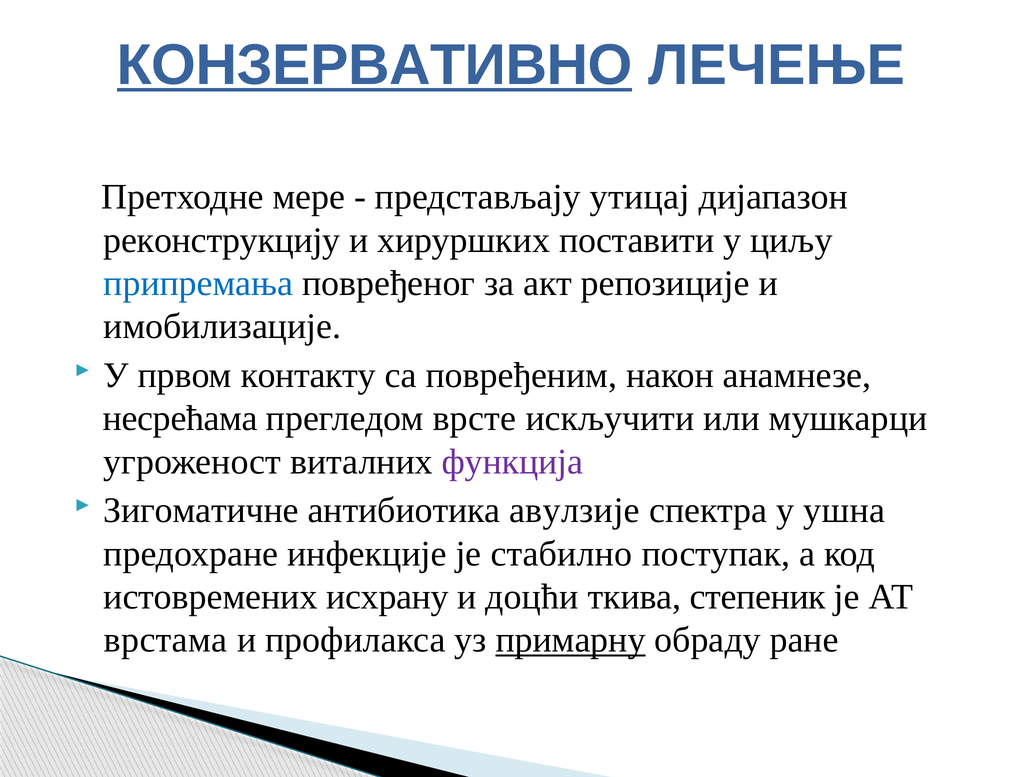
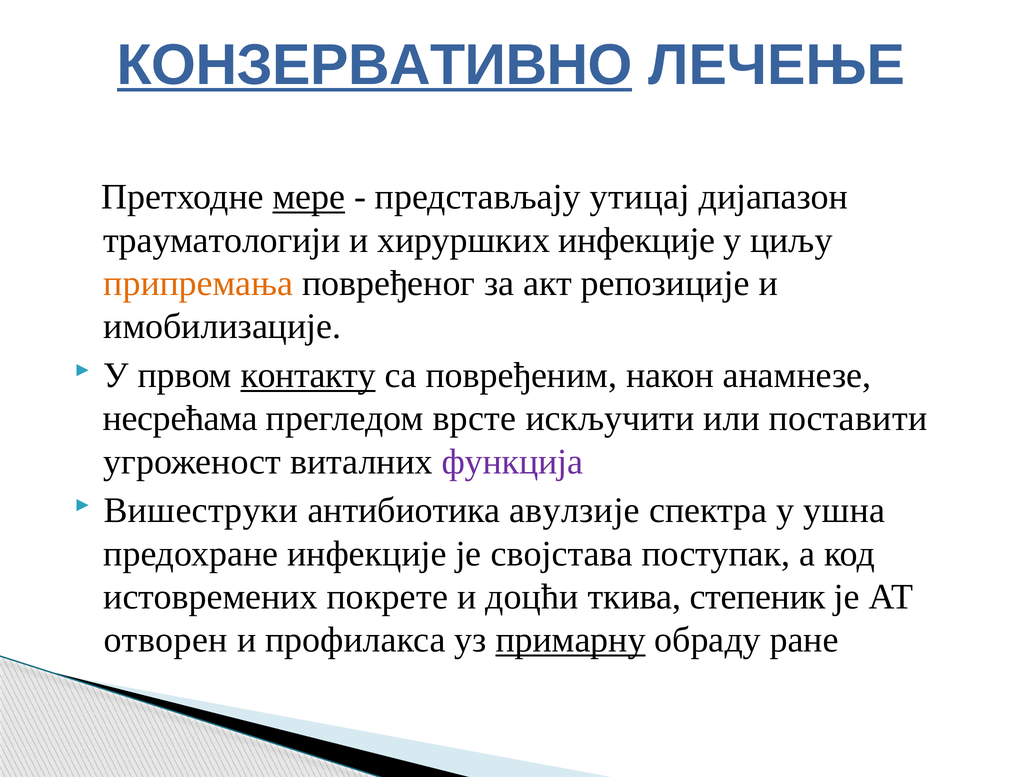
мере underline: none -> present
реконструкцију: реконструкцију -> трауматологији
хируршких поставити: поставити -> инфекције
припремања colour: blue -> orange
контакту underline: none -> present
мушкарци: мушкарци -> поставити
Зигоматичне: Зигоматичне -> Вишеструки
стабилно: стабилно -> својстава
исхрану: исхрану -> покрете
врстама: врстама -> отворен
